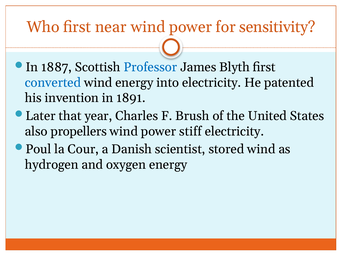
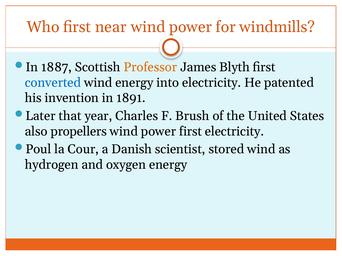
sensitivity: sensitivity -> windmills
Professor colour: blue -> orange
power stiff: stiff -> first
